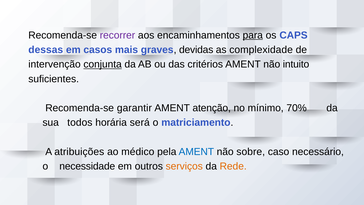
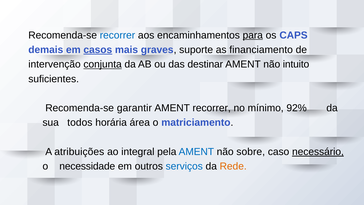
recorrer at (117, 35) colour: purple -> blue
dessas: dessas -> demais
casos underline: none -> present
devidas: devidas -> suporte
complexidade: complexidade -> financiamento
critérios: critérios -> destinar
AMENT atenção: atenção -> recorrer
70%: 70% -> 92%
será: será -> área
médico: médico -> integral
necessário underline: none -> present
serviços colour: orange -> blue
